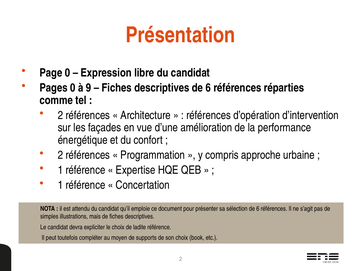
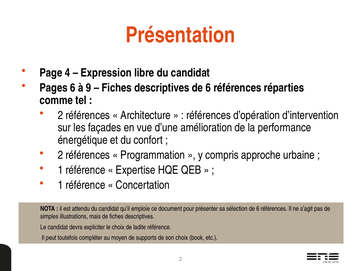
Page 0: 0 -> 4
Pages 0: 0 -> 6
